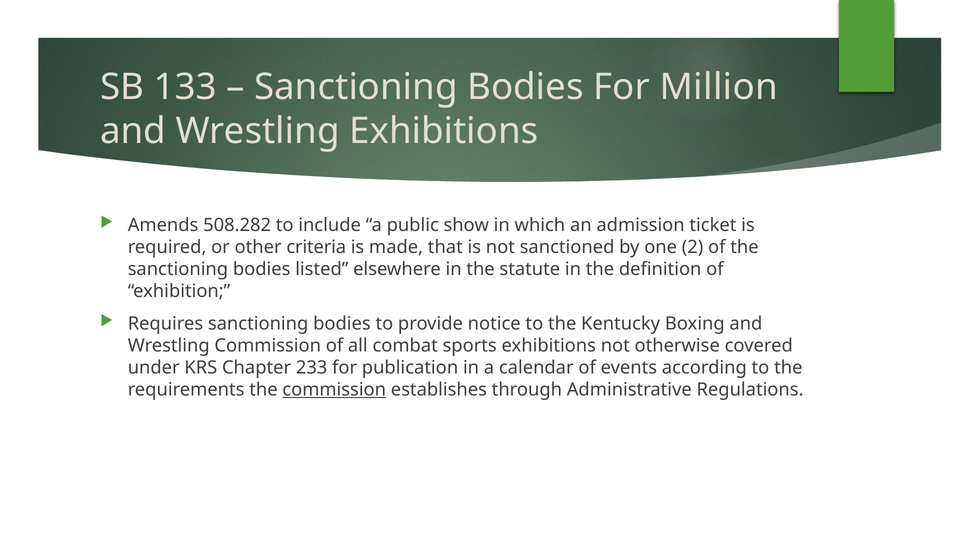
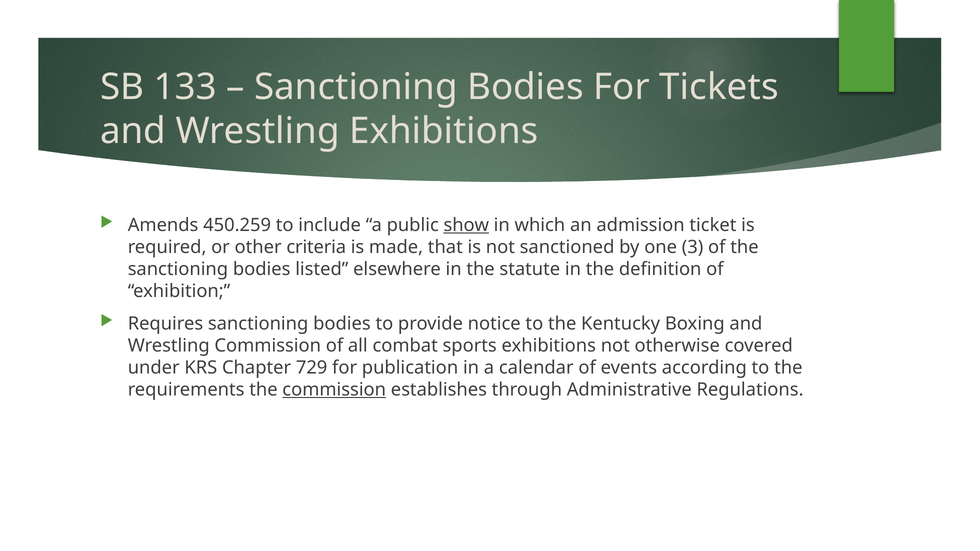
Million: Million -> Tickets
508.282: 508.282 -> 450.259
show underline: none -> present
2: 2 -> 3
233: 233 -> 729
